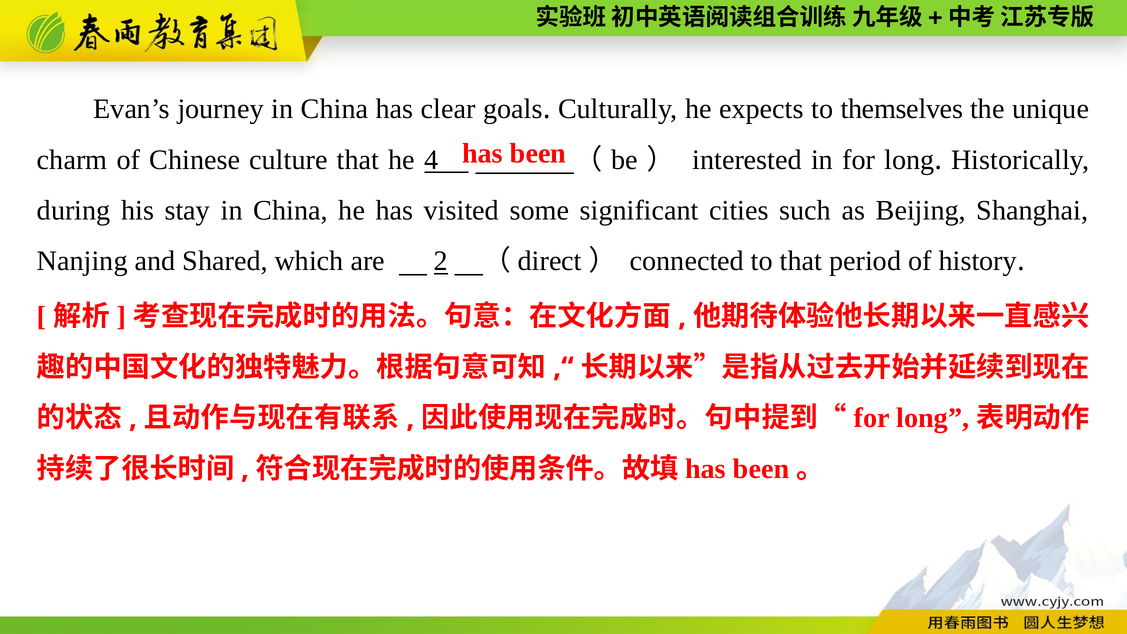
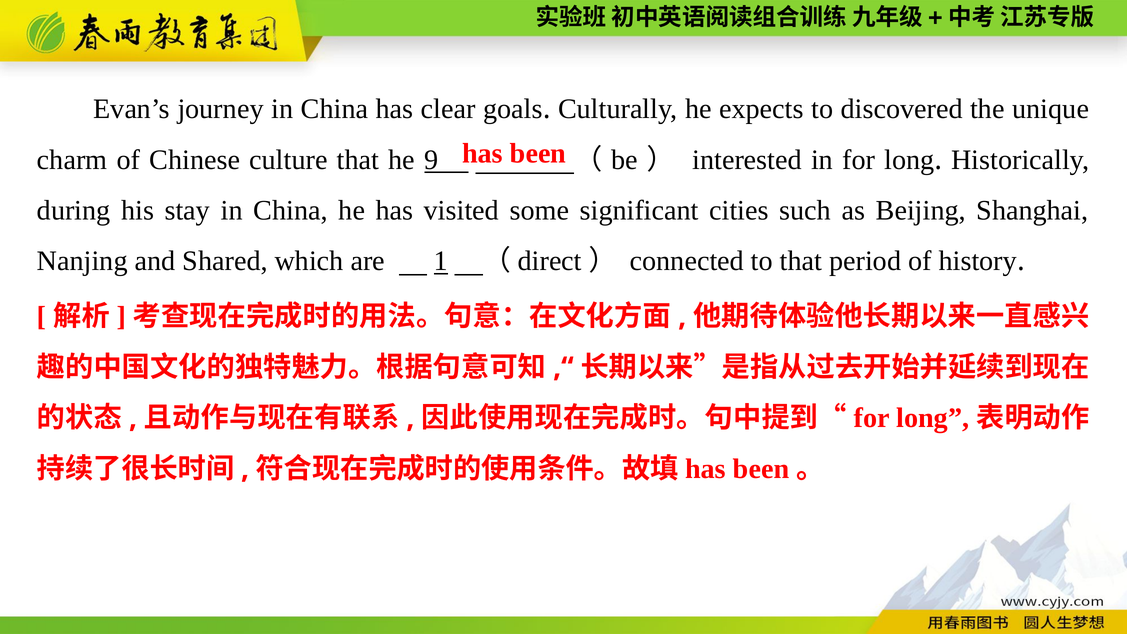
themselves: themselves -> discovered
4: 4 -> 9
2: 2 -> 1
